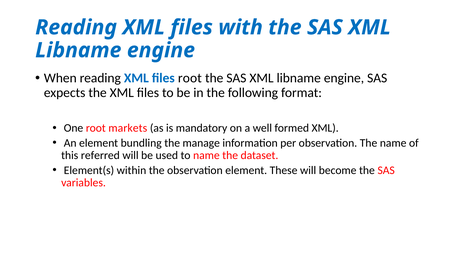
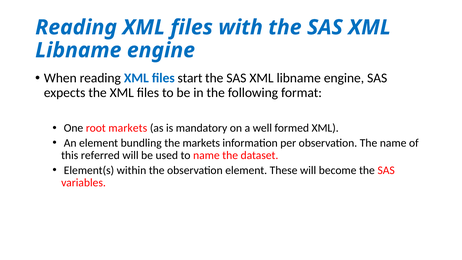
files root: root -> start
the manage: manage -> markets
